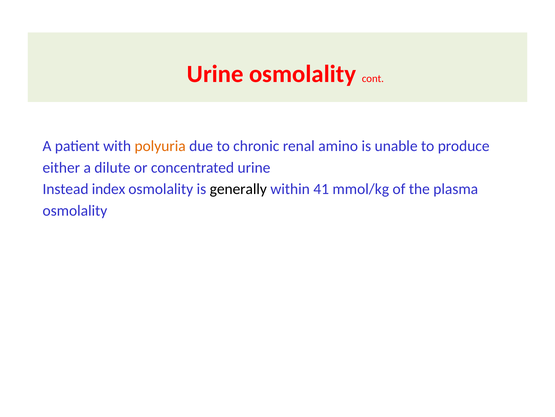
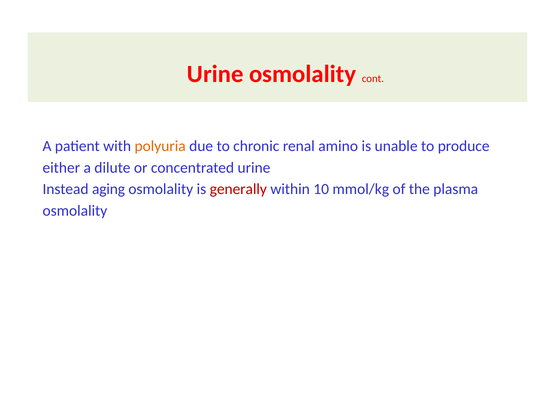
index: index -> aging
generally colour: black -> red
41: 41 -> 10
